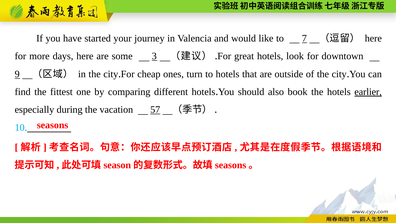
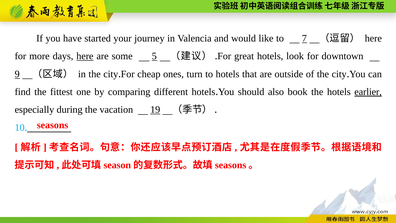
here at (85, 56) underline: none -> present
3: 3 -> 5
57: 57 -> 19
